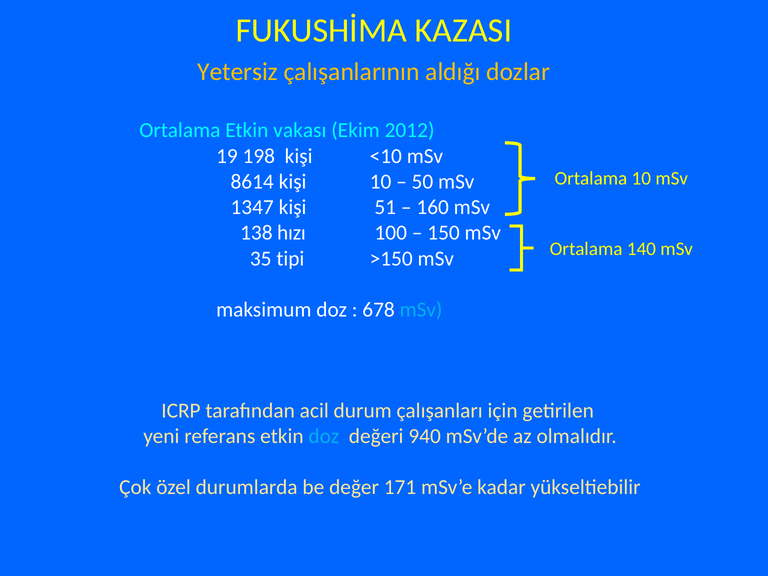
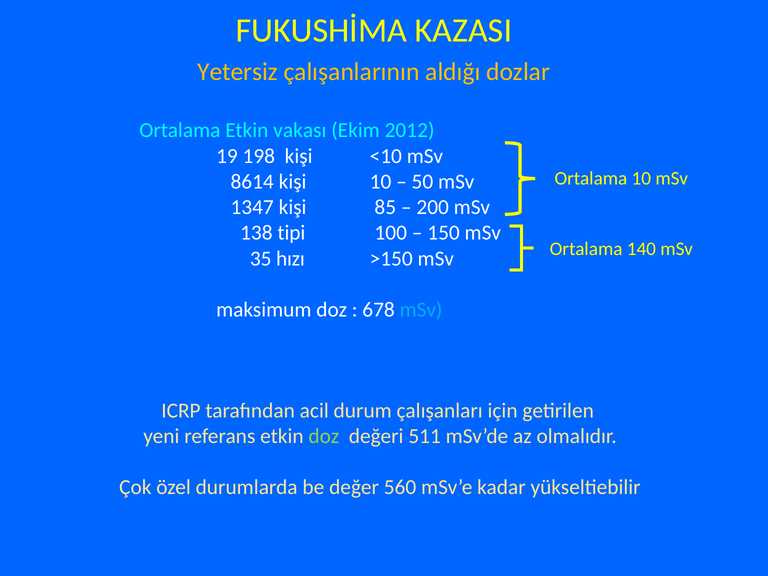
51: 51 -> 85
160: 160 -> 200
hızı: hızı -> tipi
tipi: tipi -> hızı
doz at (324, 436) colour: light blue -> light green
940: 940 -> 511
171: 171 -> 560
